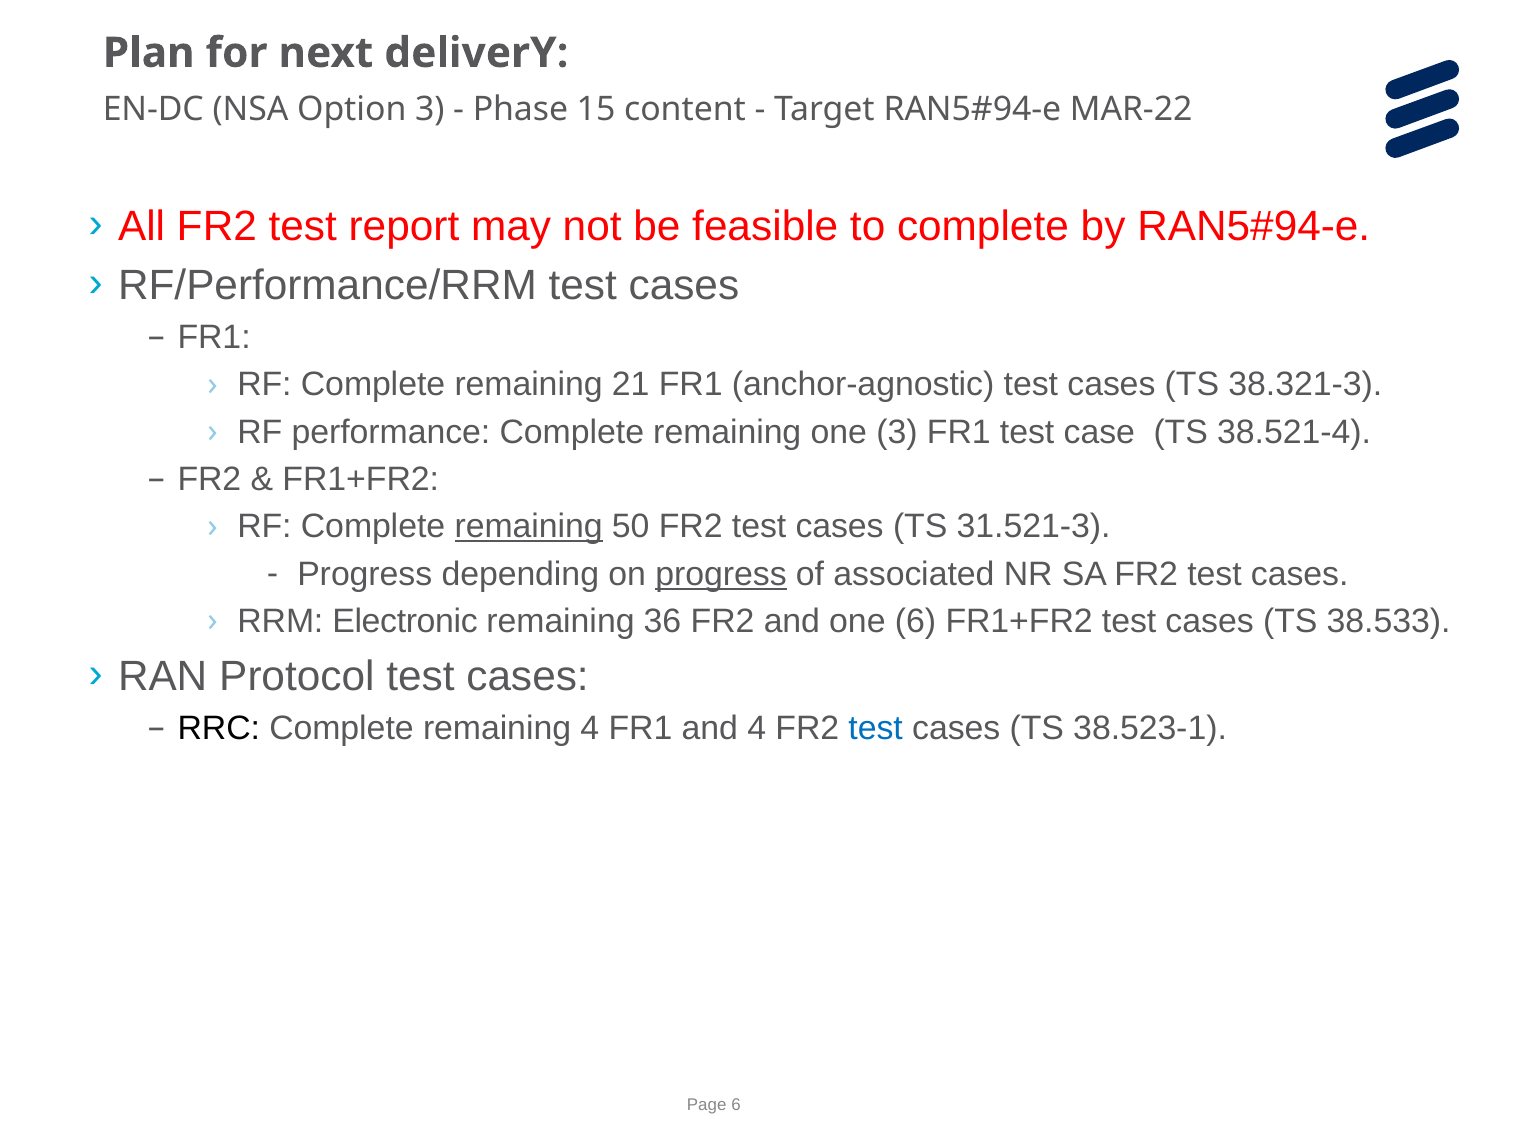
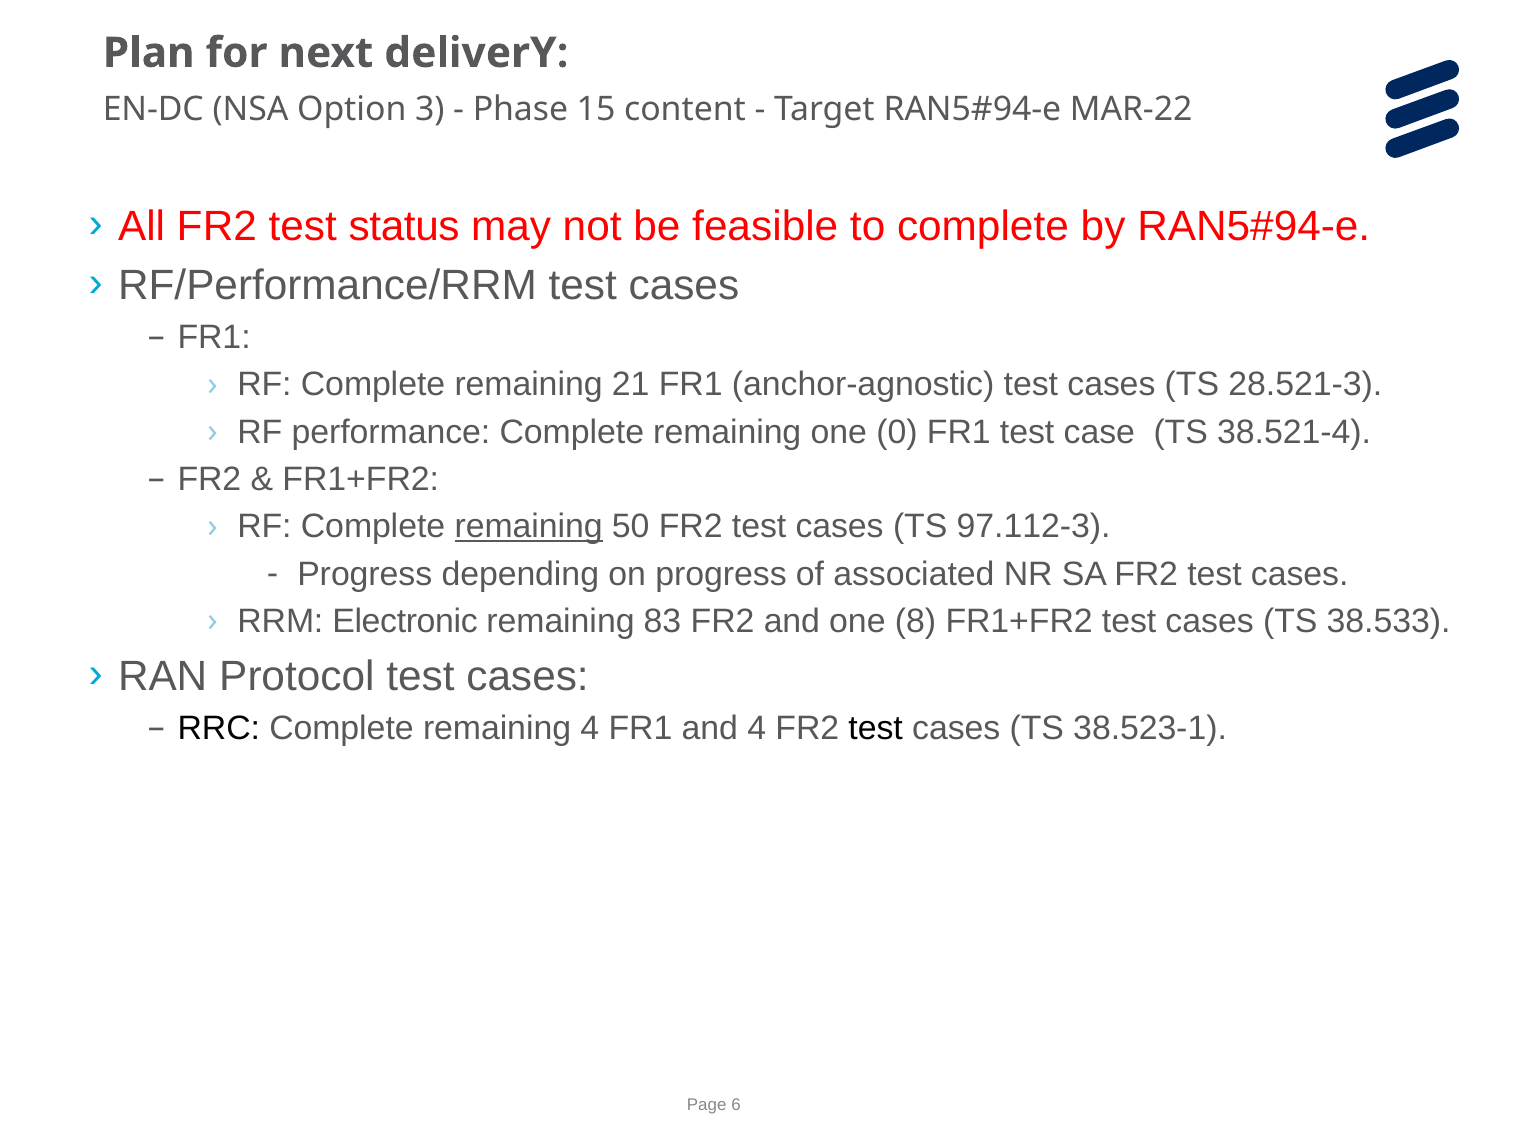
report: report -> status
38.321-3: 38.321-3 -> 28.521-3
one 3: 3 -> 0
31.521-3: 31.521-3 -> 97.112-3
progress at (721, 574) underline: present -> none
36: 36 -> 83
one 6: 6 -> 8
test at (876, 728) colour: blue -> black
